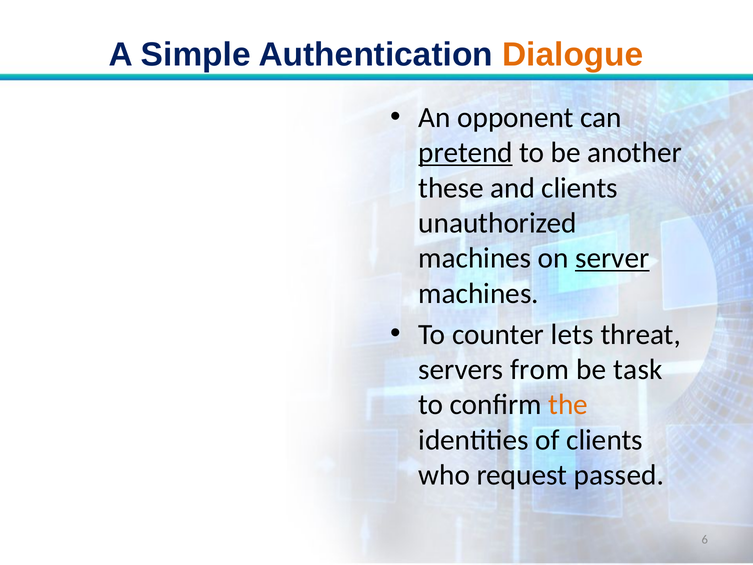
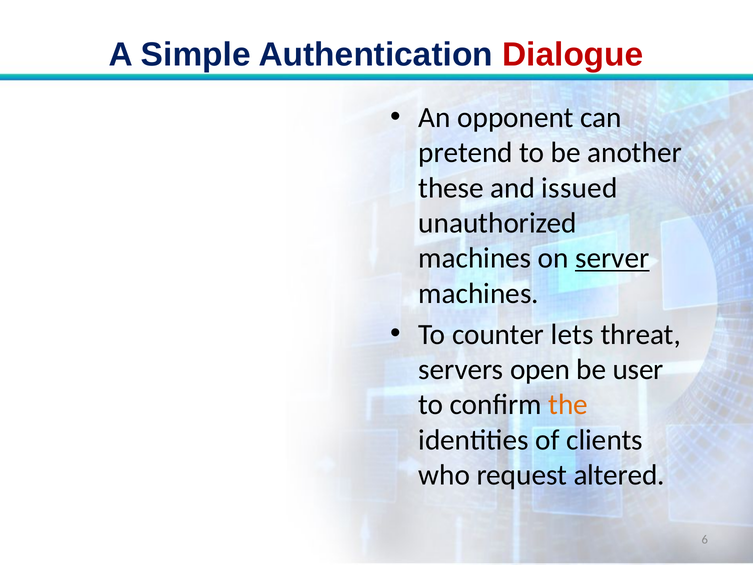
Dialogue colour: orange -> red
pretend underline: present -> none
and clients: clients -> issued
from: from -> open
task: task -> user
passed: passed -> altered
